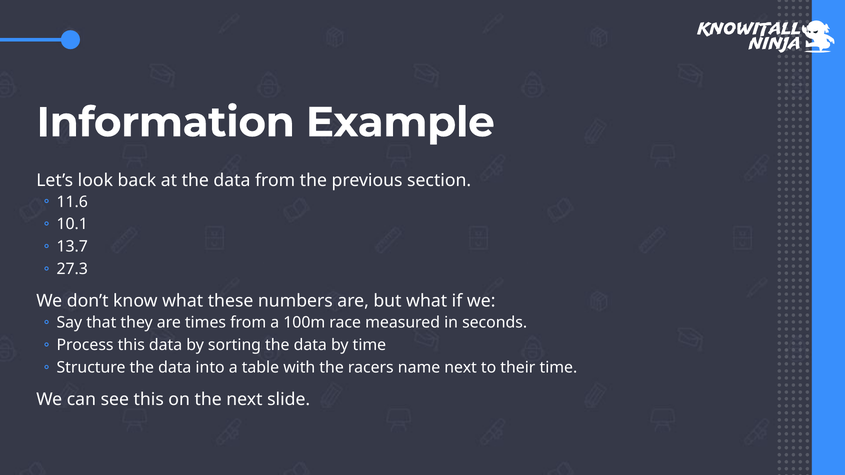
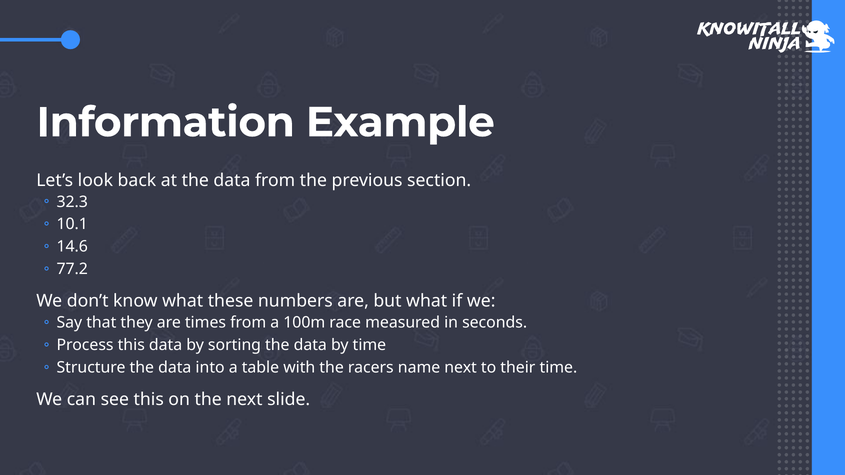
11.6: 11.6 -> 32.3
13.7: 13.7 -> 14.6
27.3: 27.3 -> 77.2
